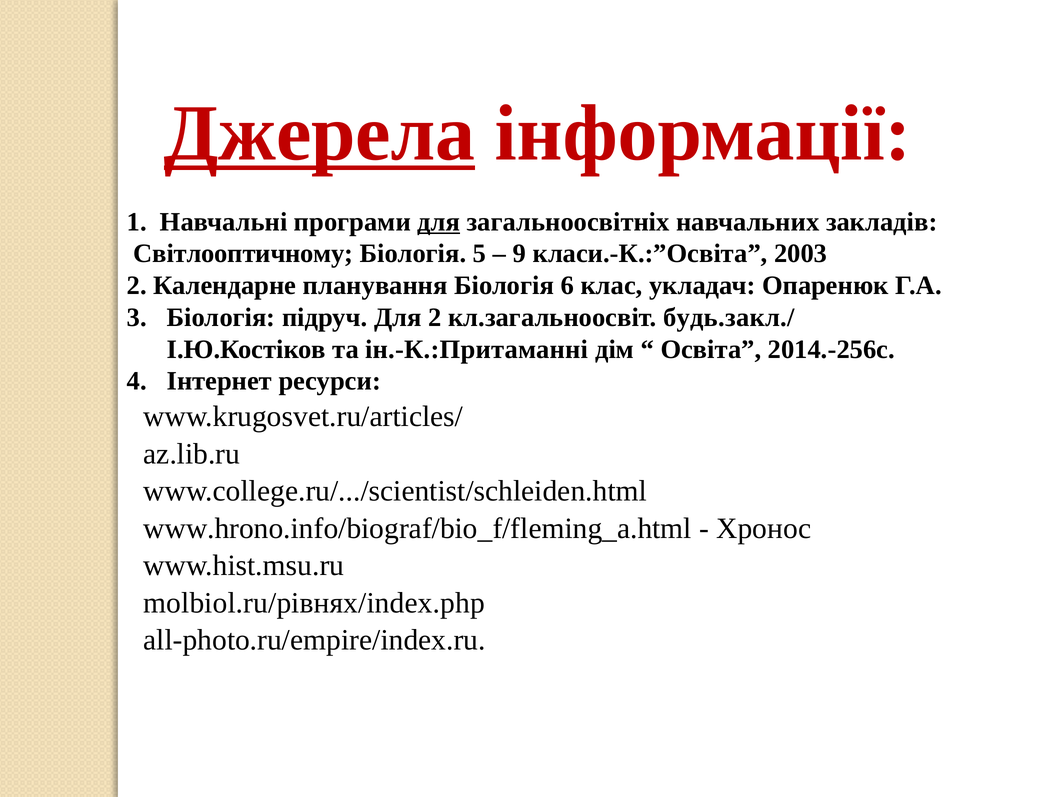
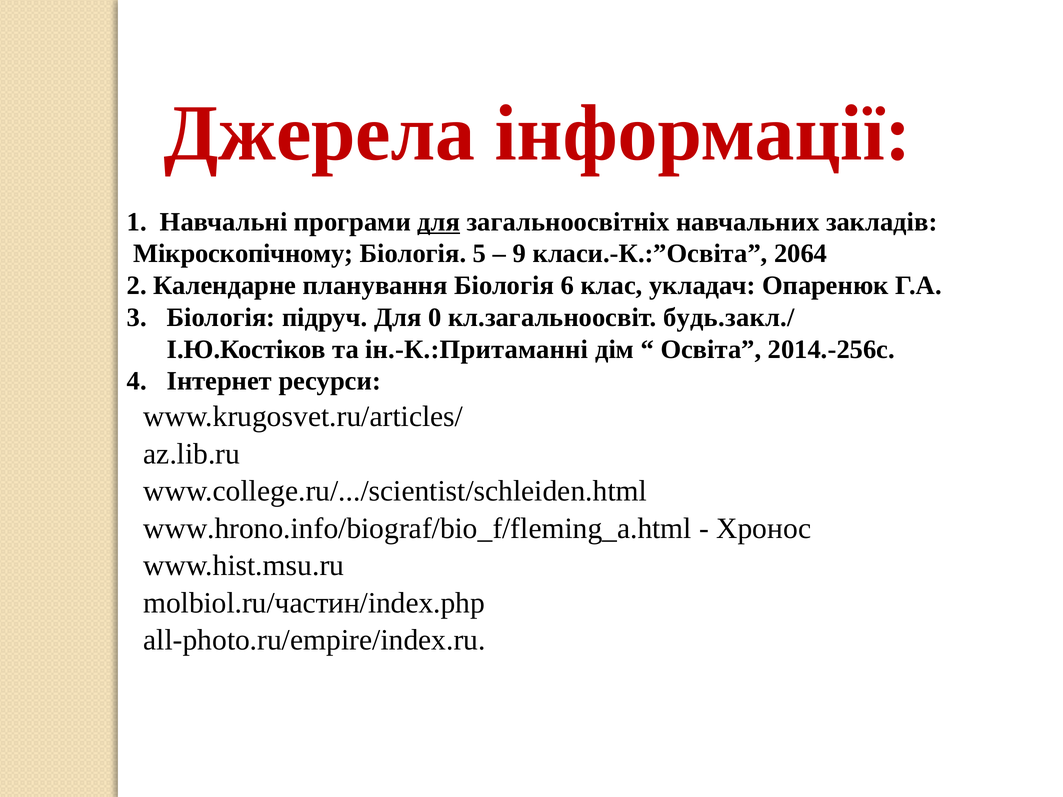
Джерела underline: present -> none
Світлооптичному: Світлооптичному -> Мікроскопічному
2003: 2003 -> 2064
Для 2: 2 -> 0
molbiol.ru/рівнях/index.php: molbiol.ru/рівнях/index.php -> molbiol.ru/частин/index.php
